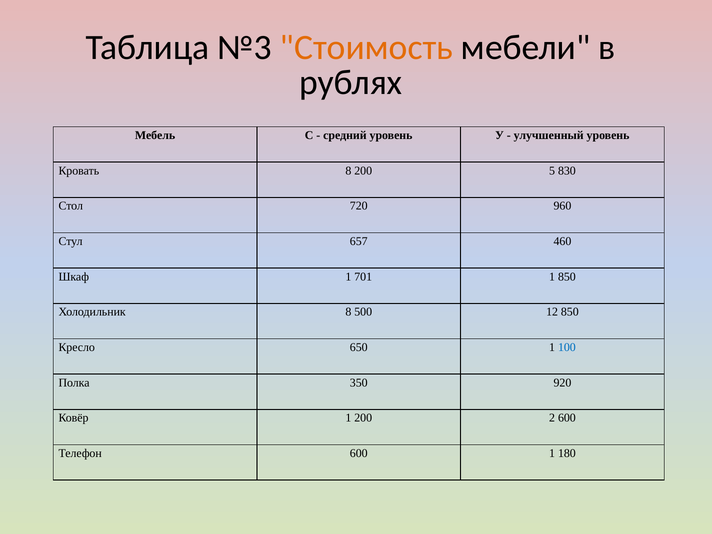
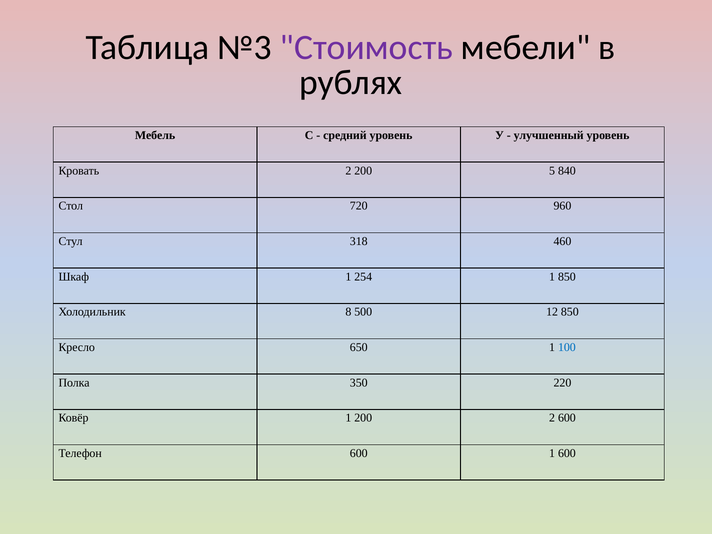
Стоимость colour: orange -> purple
Кровать 8: 8 -> 2
830: 830 -> 840
657: 657 -> 318
701: 701 -> 254
920: 920 -> 220
1 180: 180 -> 600
